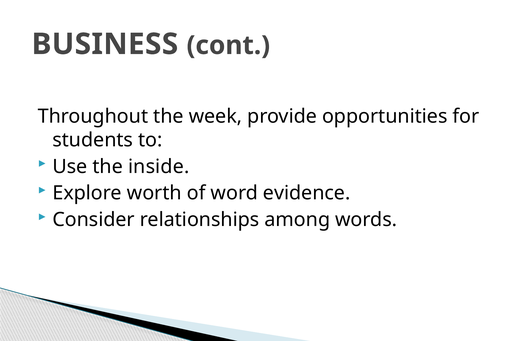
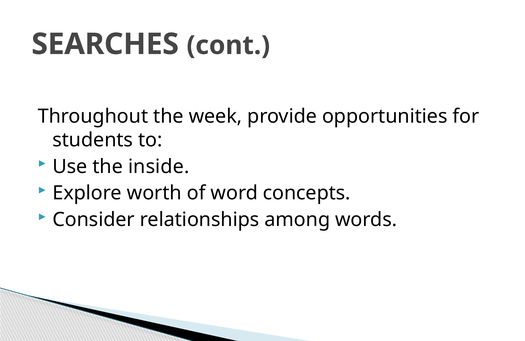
BUSINESS: BUSINESS -> SEARCHES
evidence: evidence -> concepts
